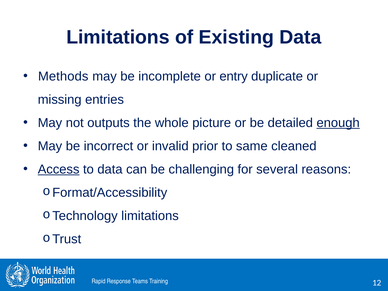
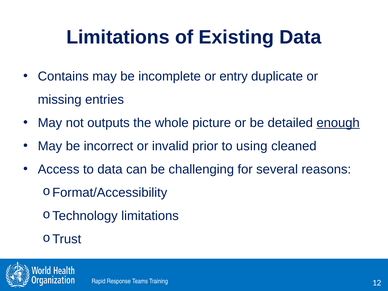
Methods: Methods -> Contains
same: same -> using
Access underline: present -> none
